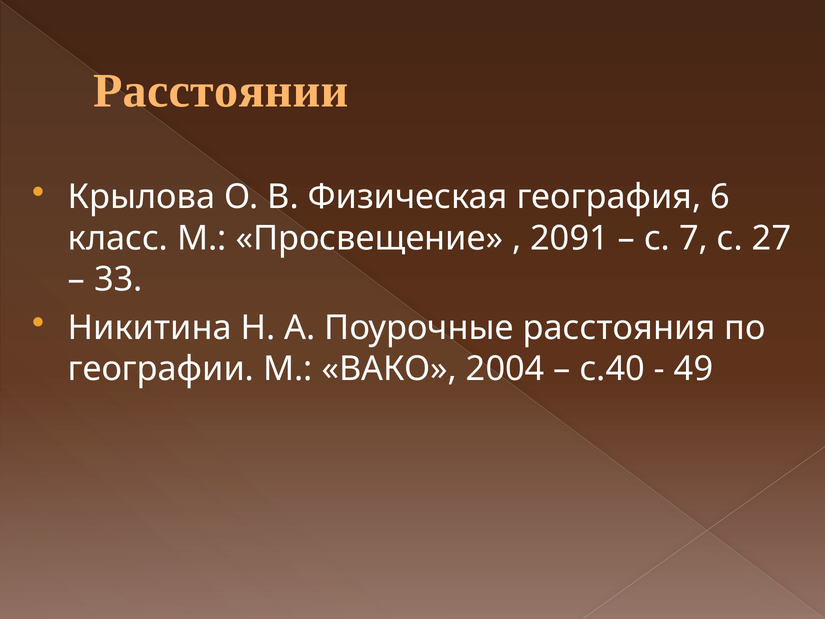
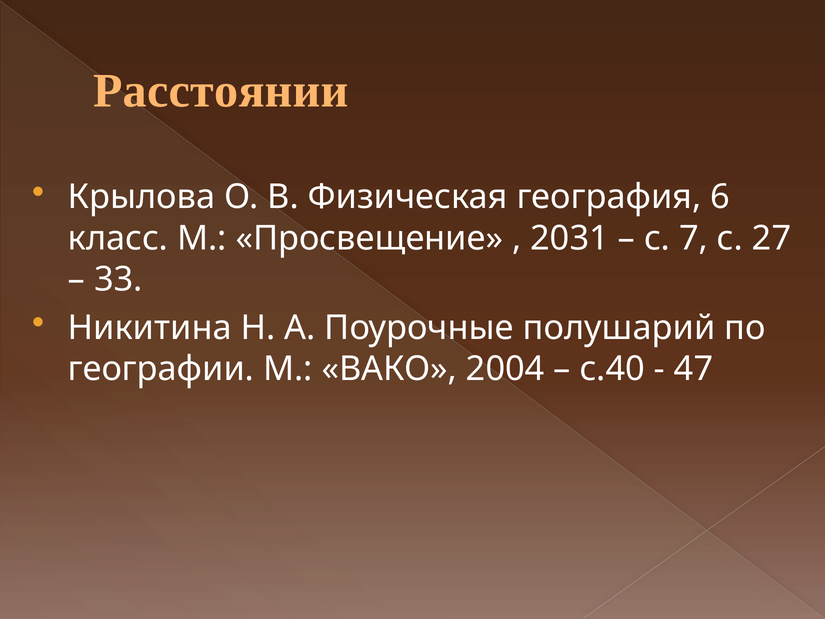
2091: 2091 -> 2031
расстояния: расстояния -> полушарий
49: 49 -> 47
